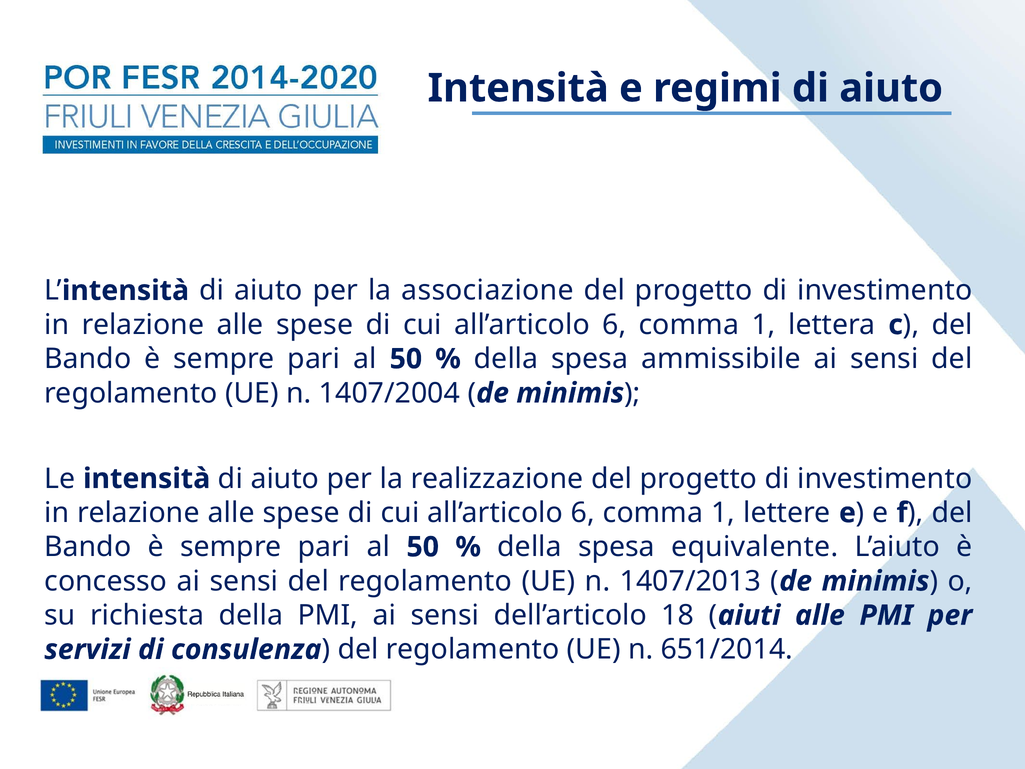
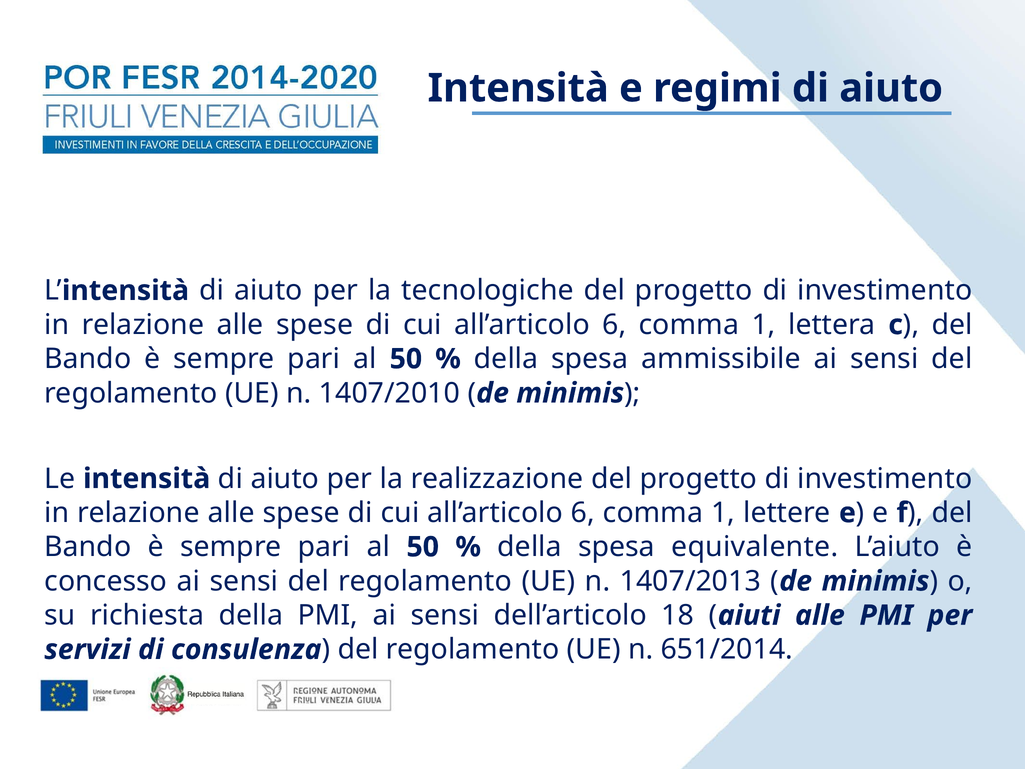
associazione: associazione -> tecnologiche
1407/2004: 1407/2004 -> 1407/2010
